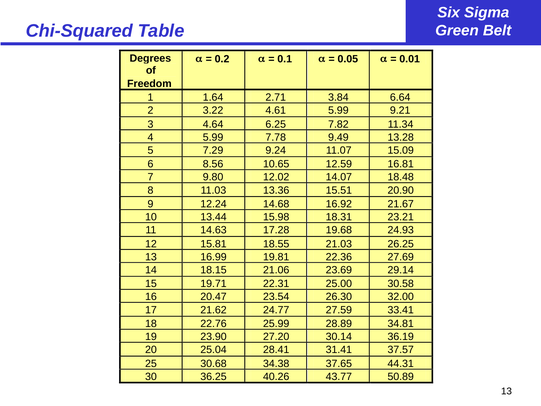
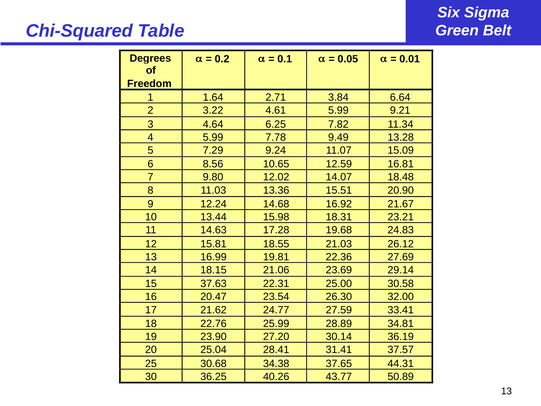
24.93: 24.93 -> 24.83
26.25: 26.25 -> 26.12
19.71: 19.71 -> 37.63
